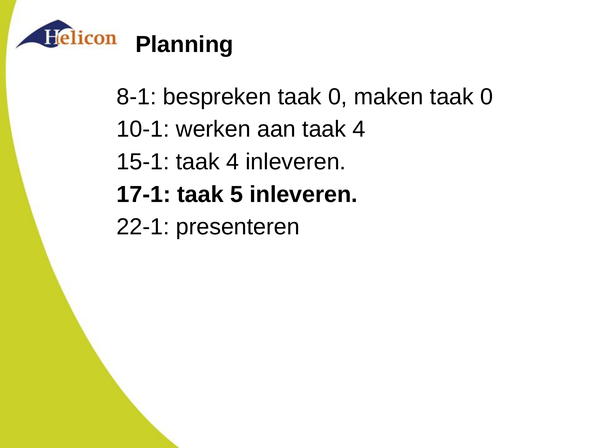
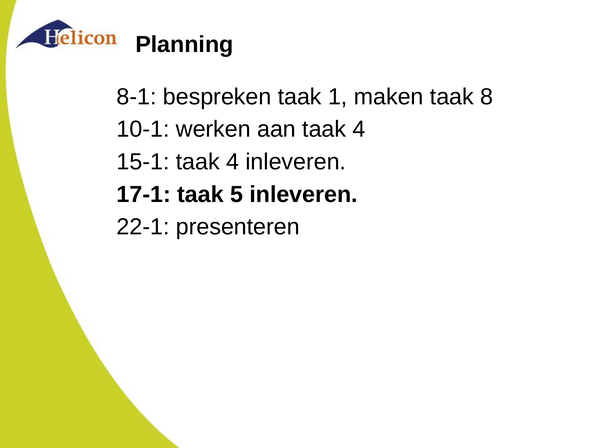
bespreken taak 0: 0 -> 1
maken taak 0: 0 -> 8
